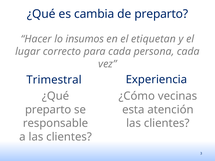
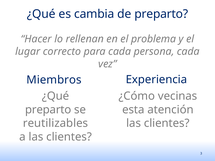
insumos: insumos -> rellenan
etiquetan: etiquetan -> problema
Trimestral: Trimestral -> Miembros
responsable: responsable -> reutilizables
